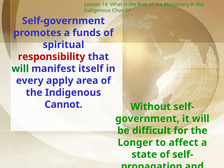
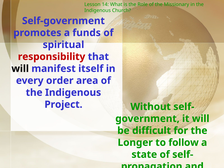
will at (20, 69) colour: green -> black
apply: apply -> order
Cannot: Cannot -> Project
affect: affect -> follow
